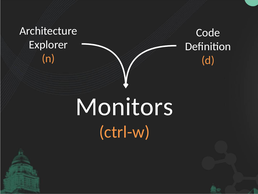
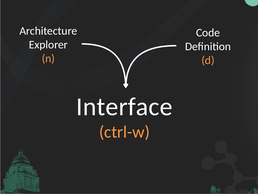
Monitors: Monitors -> Interface
